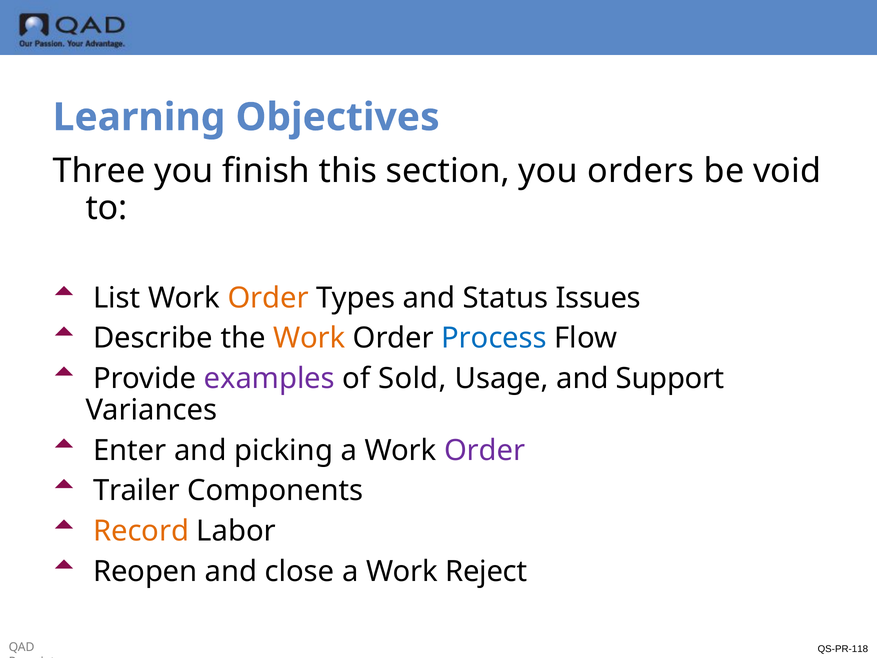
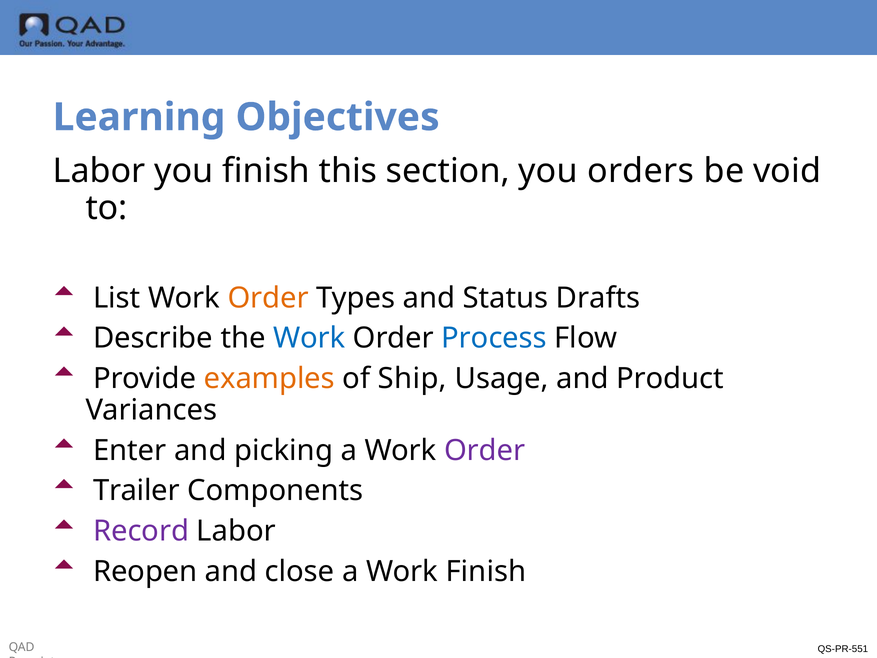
Three at (99, 171): Three -> Labor
Issues: Issues -> Drafts
Work at (309, 338) colour: orange -> blue
examples colour: purple -> orange
Sold: Sold -> Ship
Support: Support -> Product
Record colour: orange -> purple
Work Reject: Reject -> Finish
QS-PR-118: QS-PR-118 -> QS-PR-551
